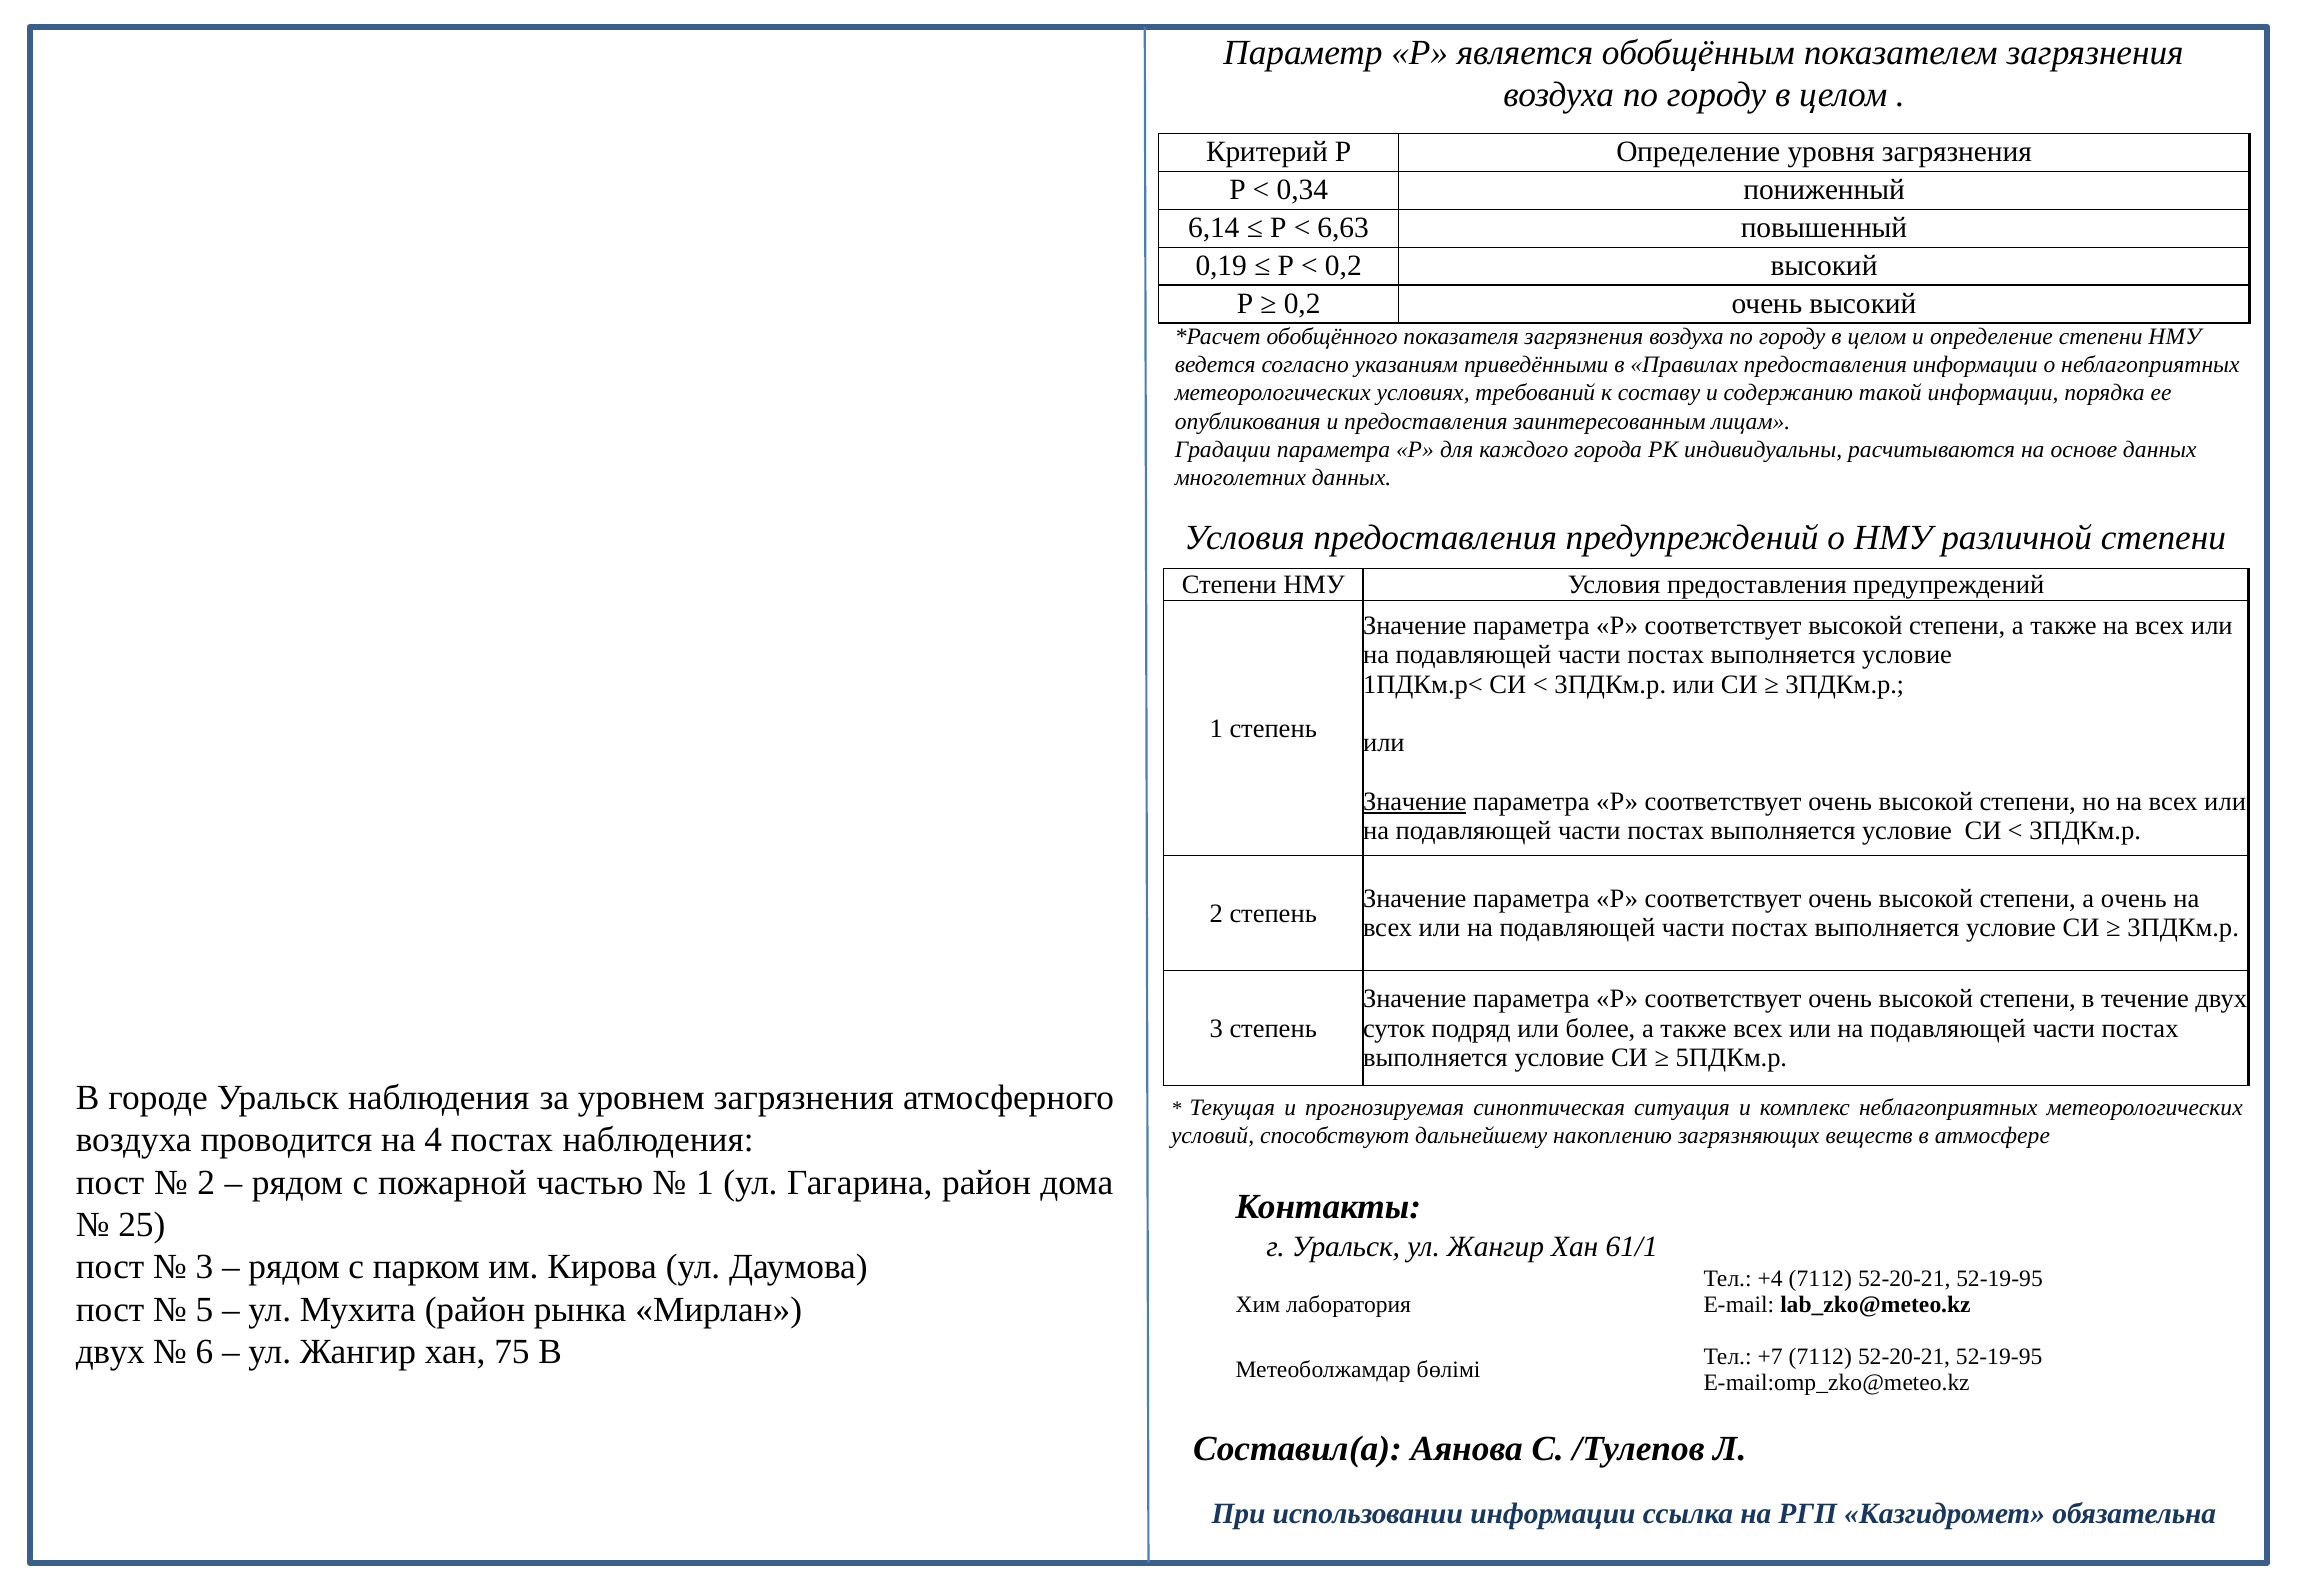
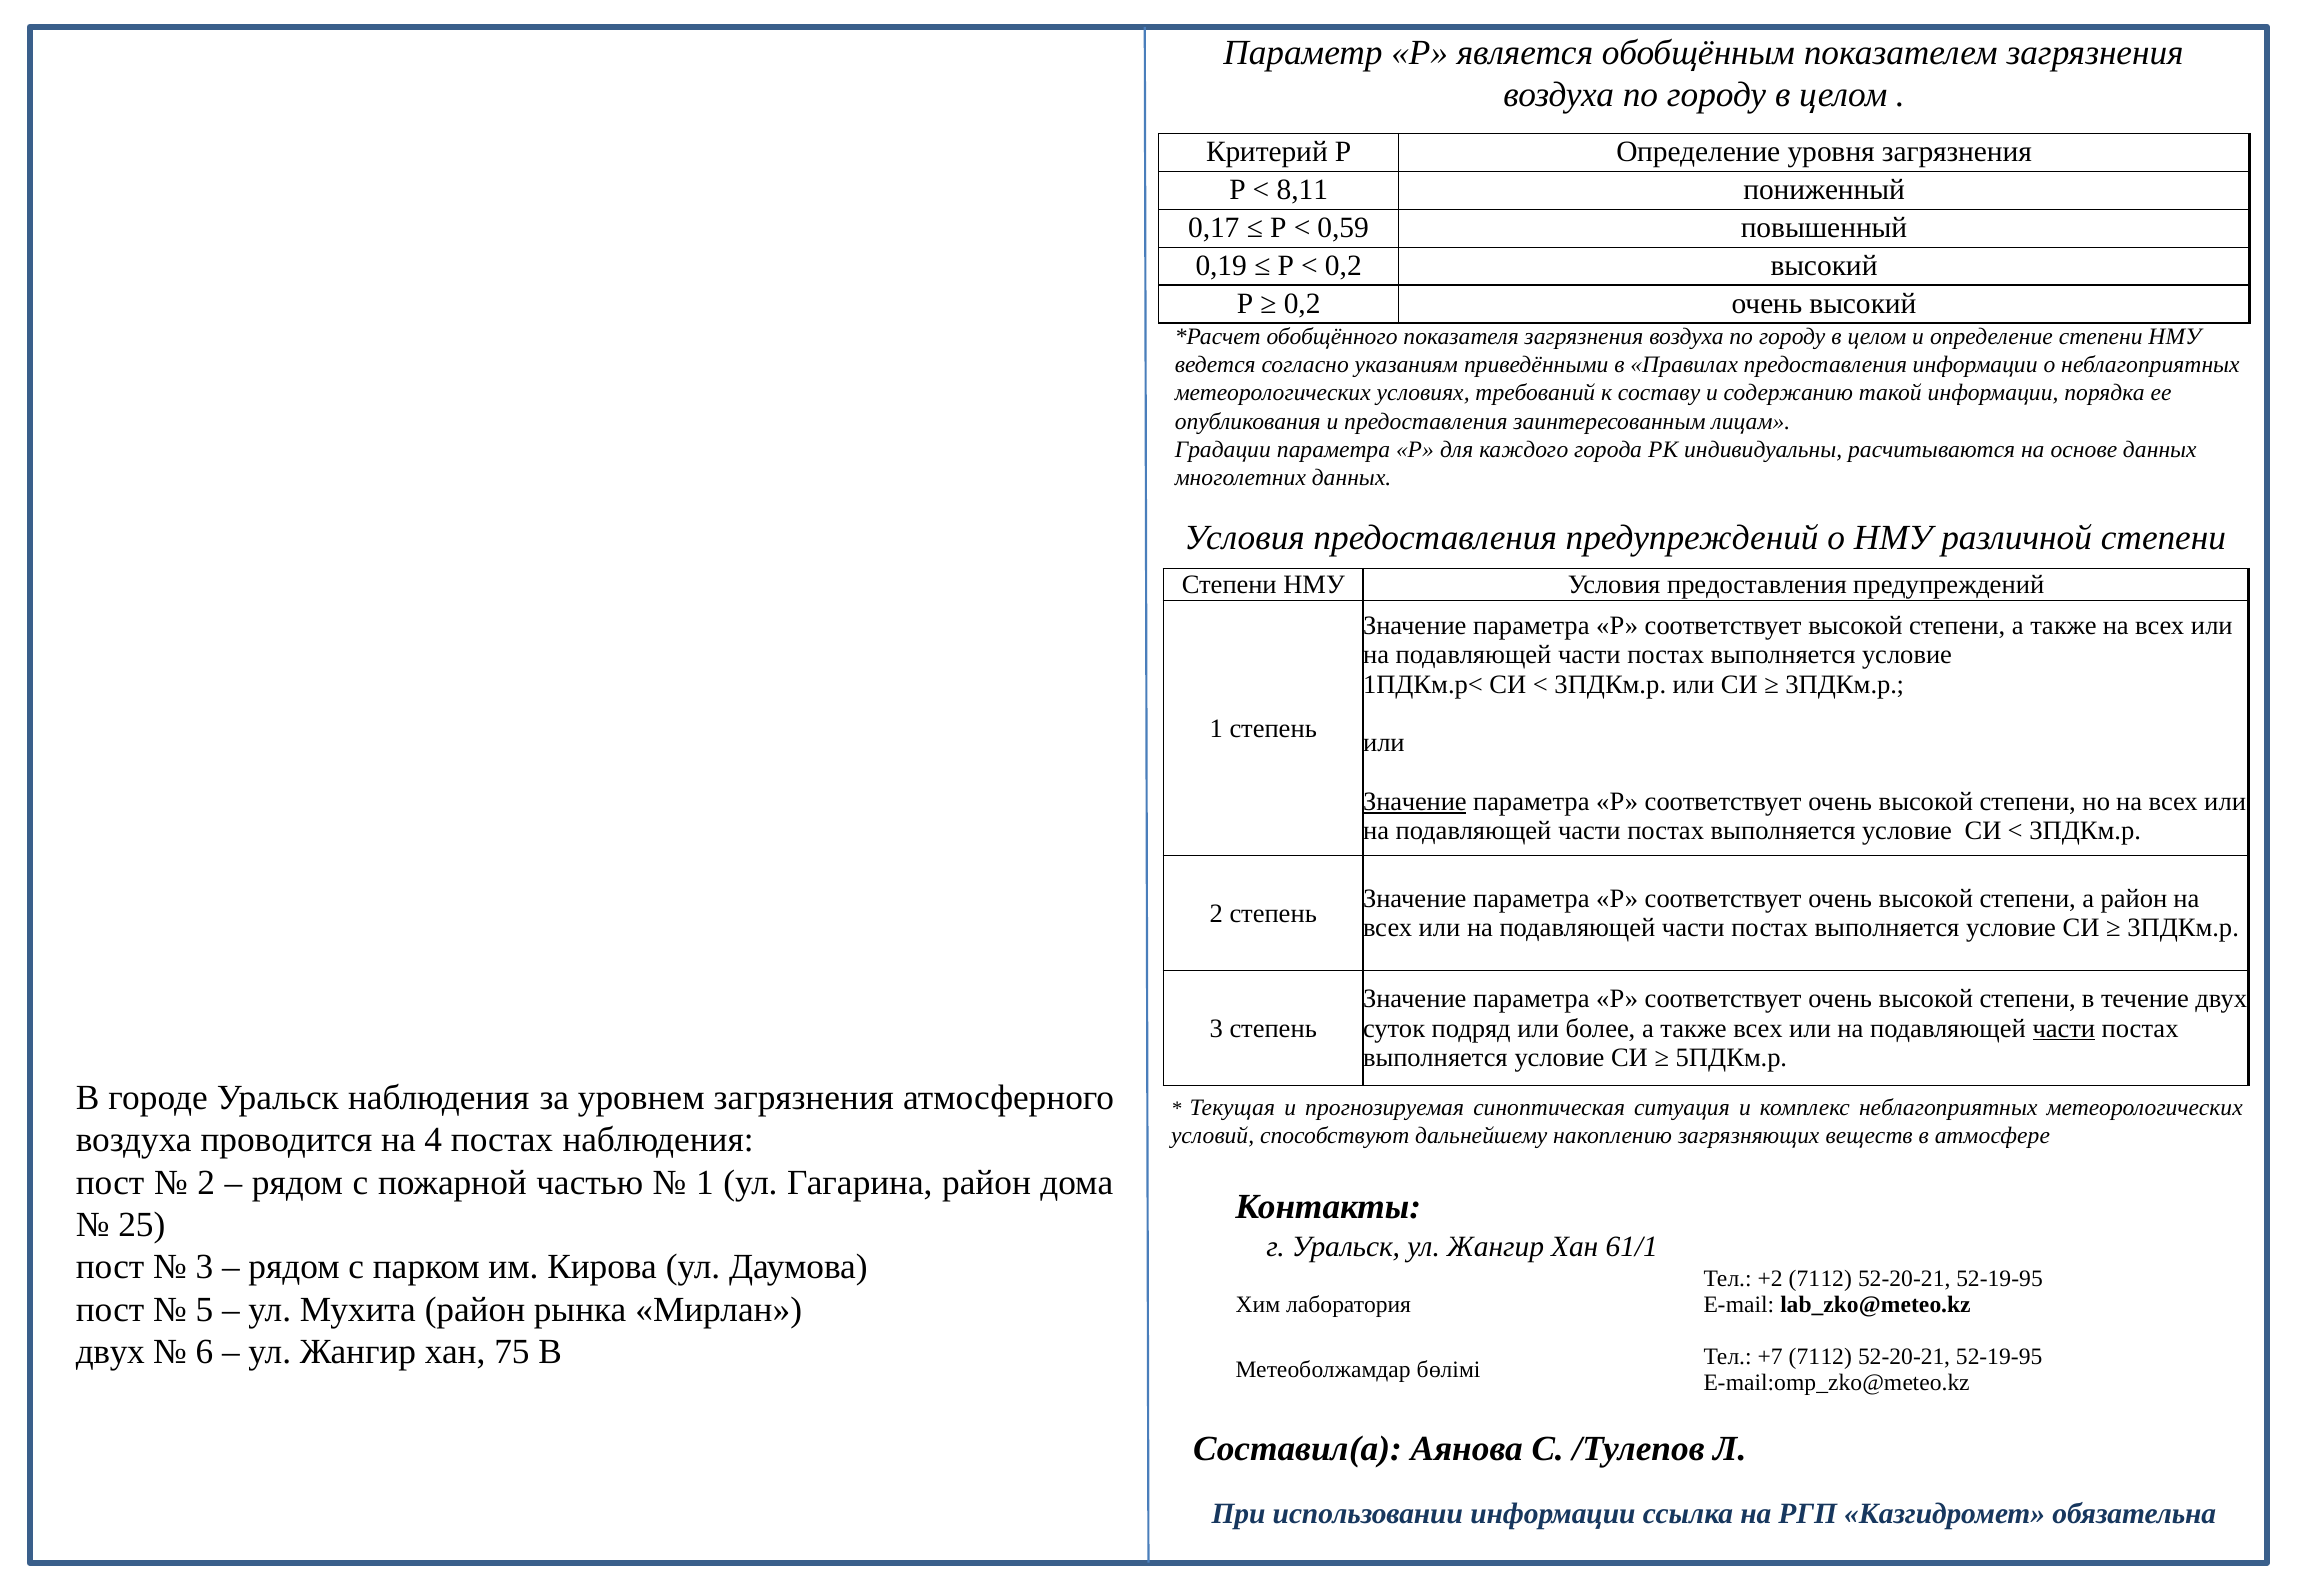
0,34: 0,34 -> 8,11
6,14: 6,14 -> 0,17
6,63: 6,63 -> 0,59
а очень: очень -> район
части at (2064, 1028) underline: none -> present
+4: +4 -> +2
